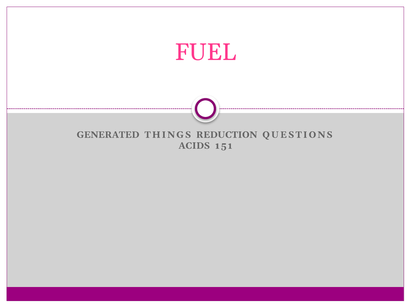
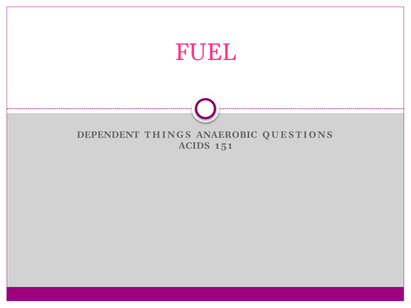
GENERATED: GENERATED -> DEPENDENT
REDUCTION: REDUCTION -> ANAEROBIC
